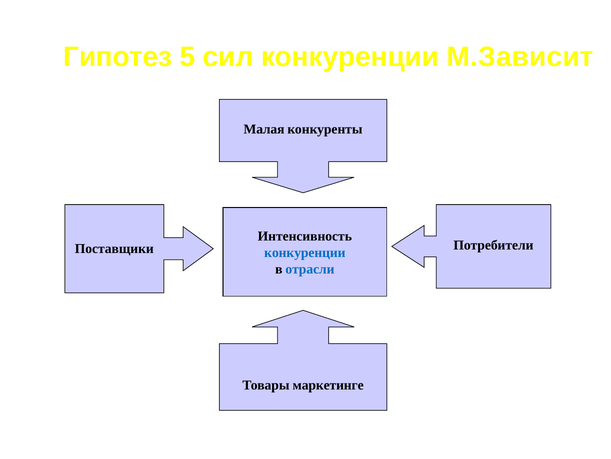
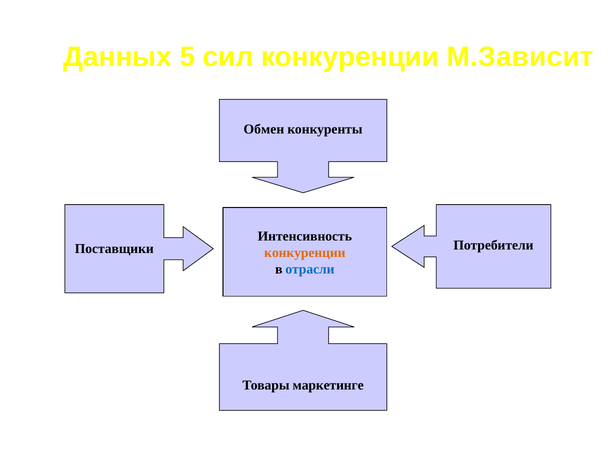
Гипотез: Гипотез -> Данных
Малая: Малая -> Обмен
конкуренции at (305, 252) colour: blue -> orange
